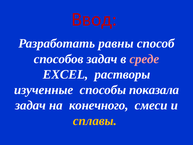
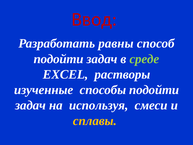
способов at (59, 59): способов -> подойти
среде colour: pink -> light green
способы показала: показала -> подойти
конечного: конечного -> используя
